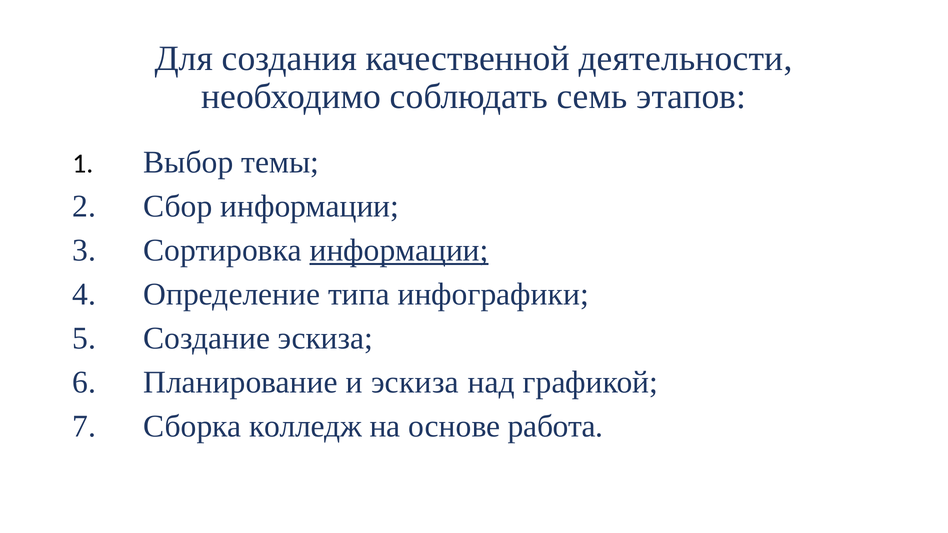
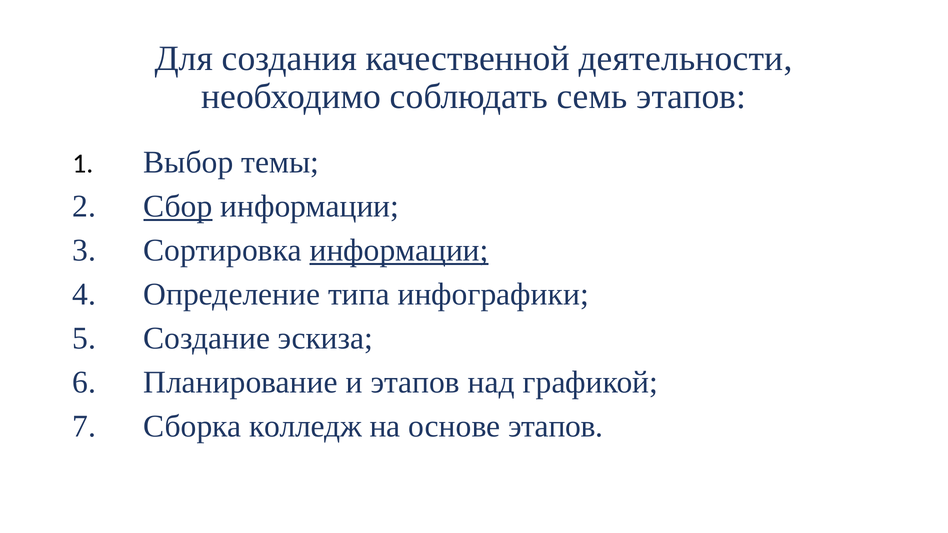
Сбор underline: none -> present
и эскиза: эскиза -> этапов
основе работа: работа -> этапов
